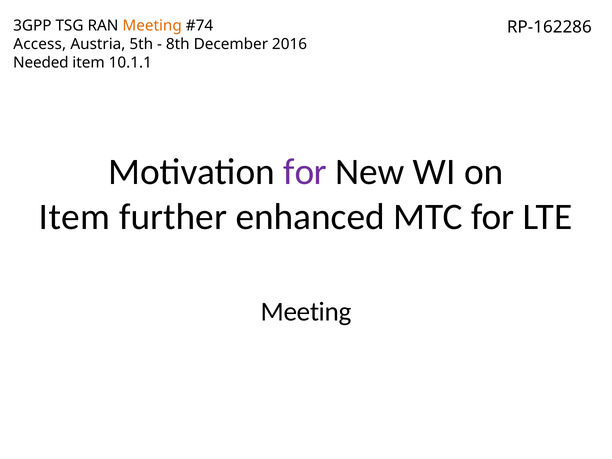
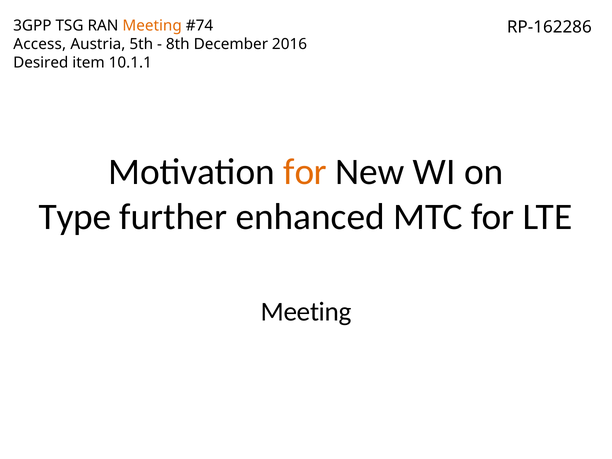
Needed: Needed -> Desired
for at (305, 172) colour: purple -> orange
Item at (75, 217): Item -> Type
